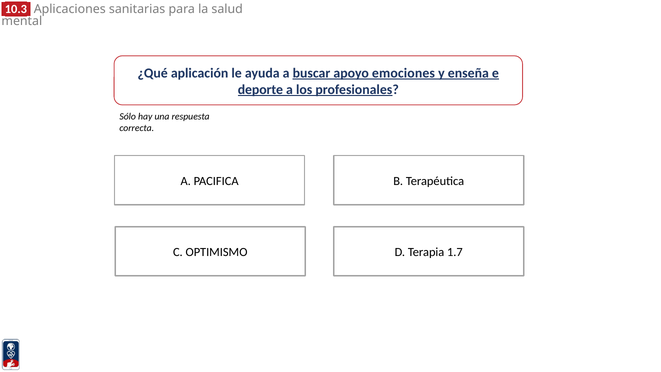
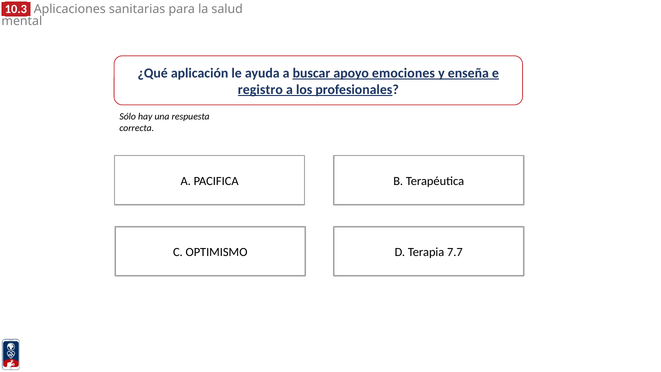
deporte: deporte -> registro
1.7: 1.7 -> 7.7
